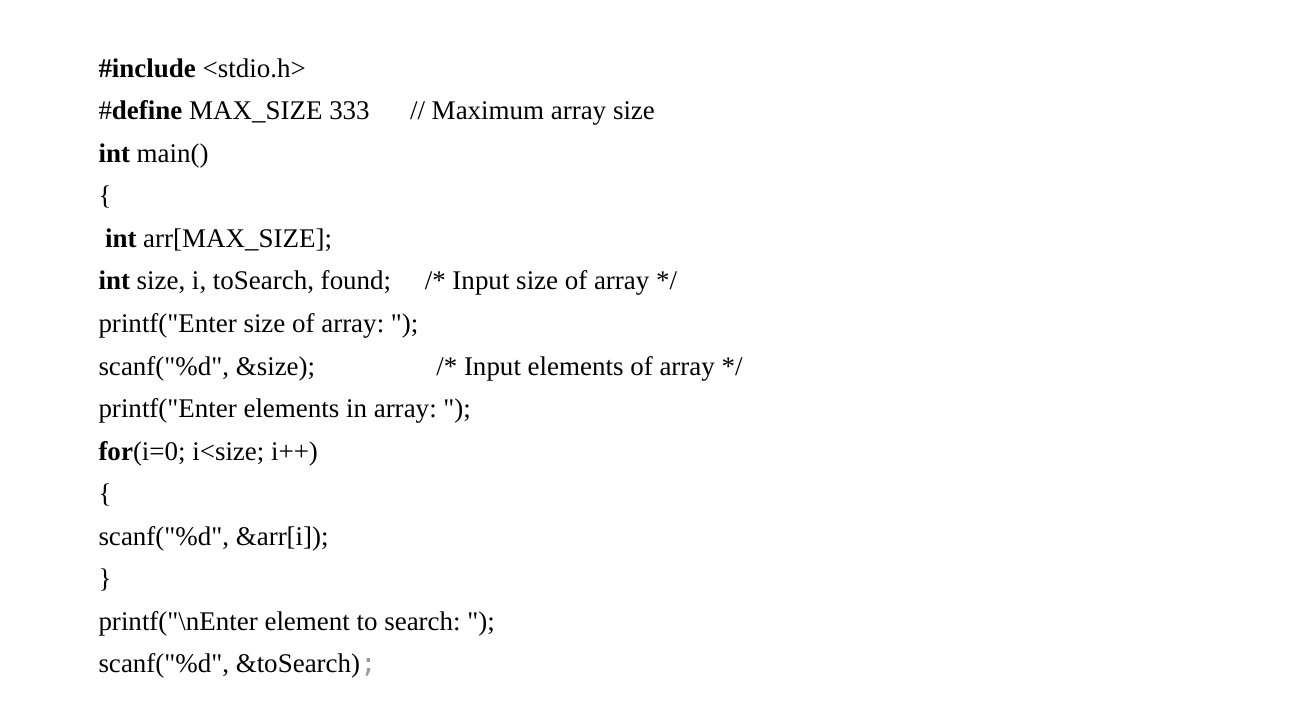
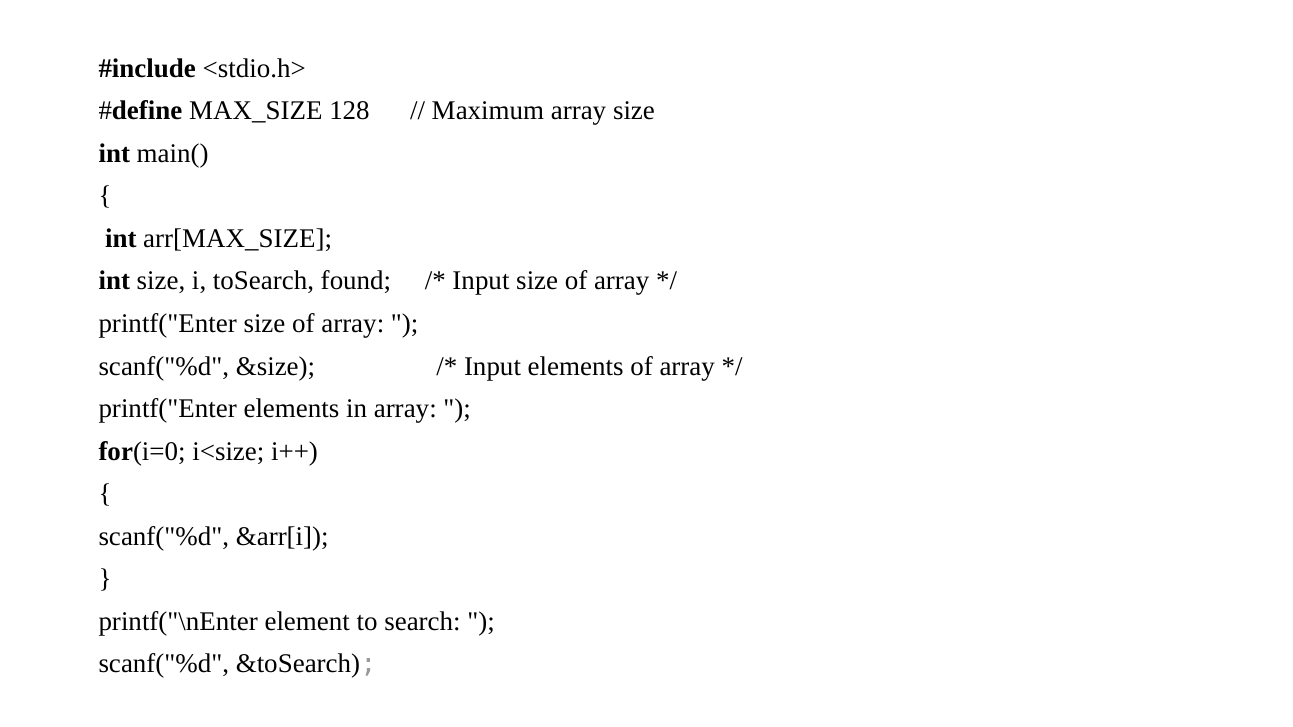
333: 333 -> 128
